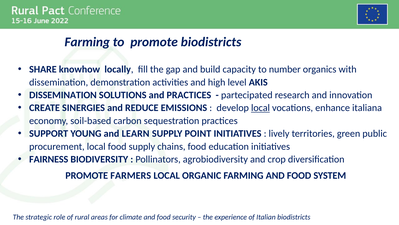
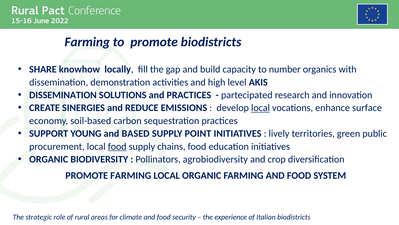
italiana: italiana -> surface
LEARN: LEARN -> BASED
food at (117, 146) underline: none -> present
FAIRNESS at (49, 159): FAIRNESS -> ORGANIC
PROMOTE FARMERS: FARMERS -> FARMING
